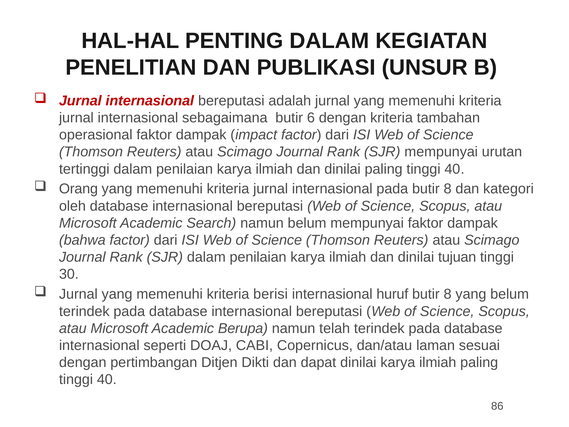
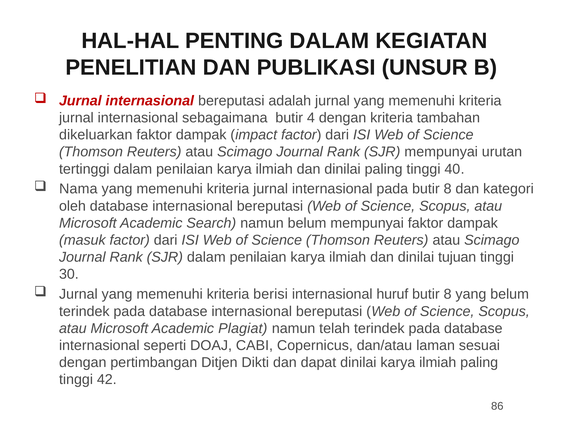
6: 6 -> 4
operasional: operasional -> dikeluarkan
Orang: Orang -> Nama
bahwa: bahwa -> masuk
Berupa: Berupa -> Plagiat
40 at (107, 379): 40 -> 42
